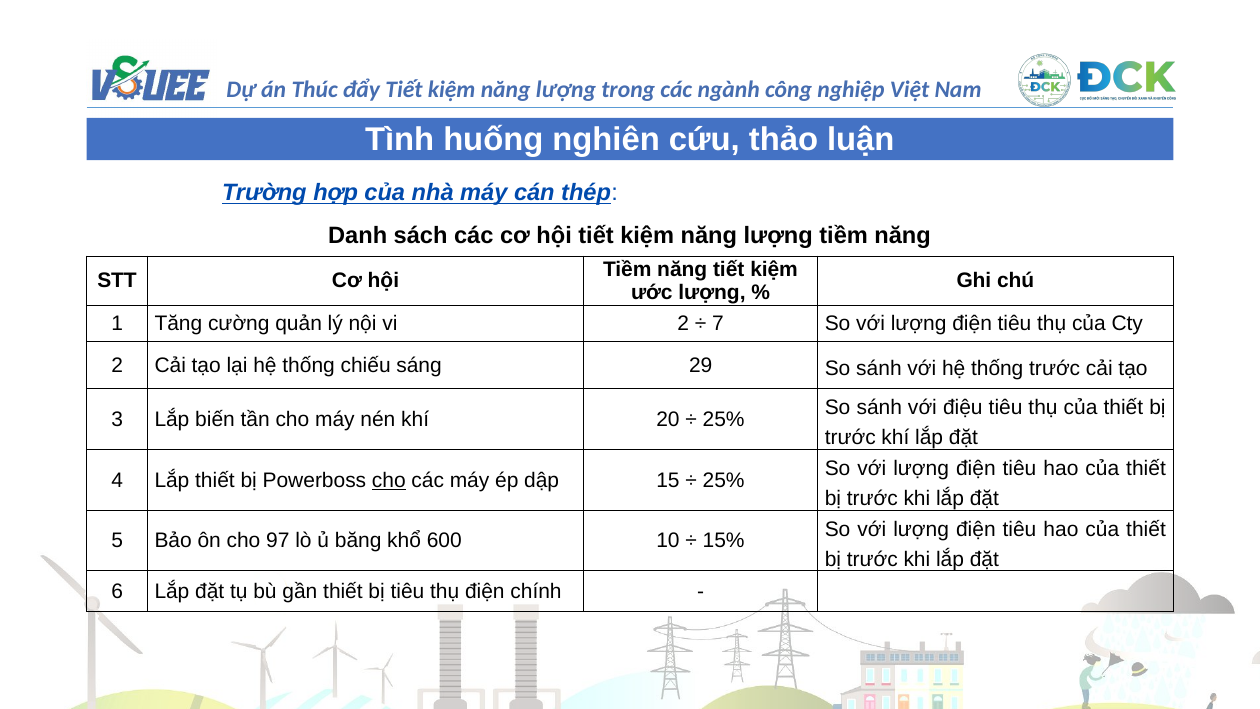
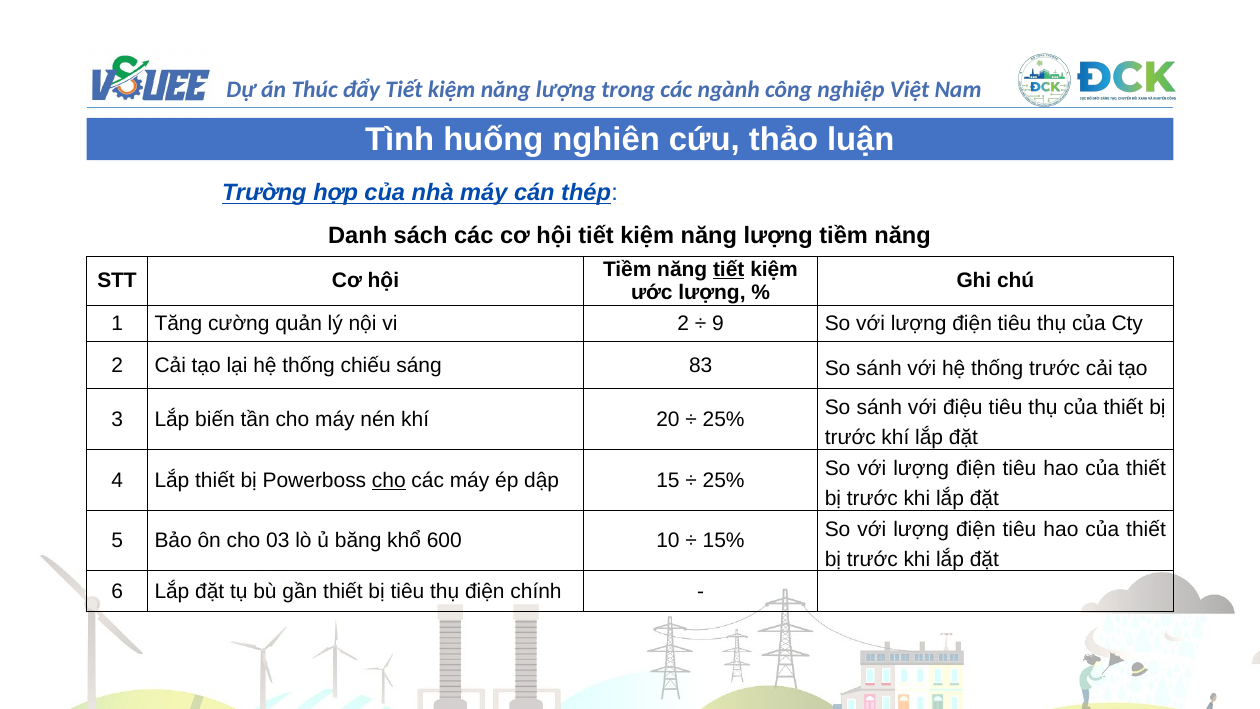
tiết at (729, 269) underline: none -> present
7: 7 -> 9
29: 29 -> 83
97: 97 -> 03
